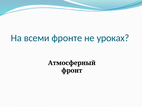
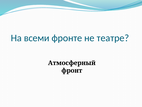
уроках: уроках -> театре
